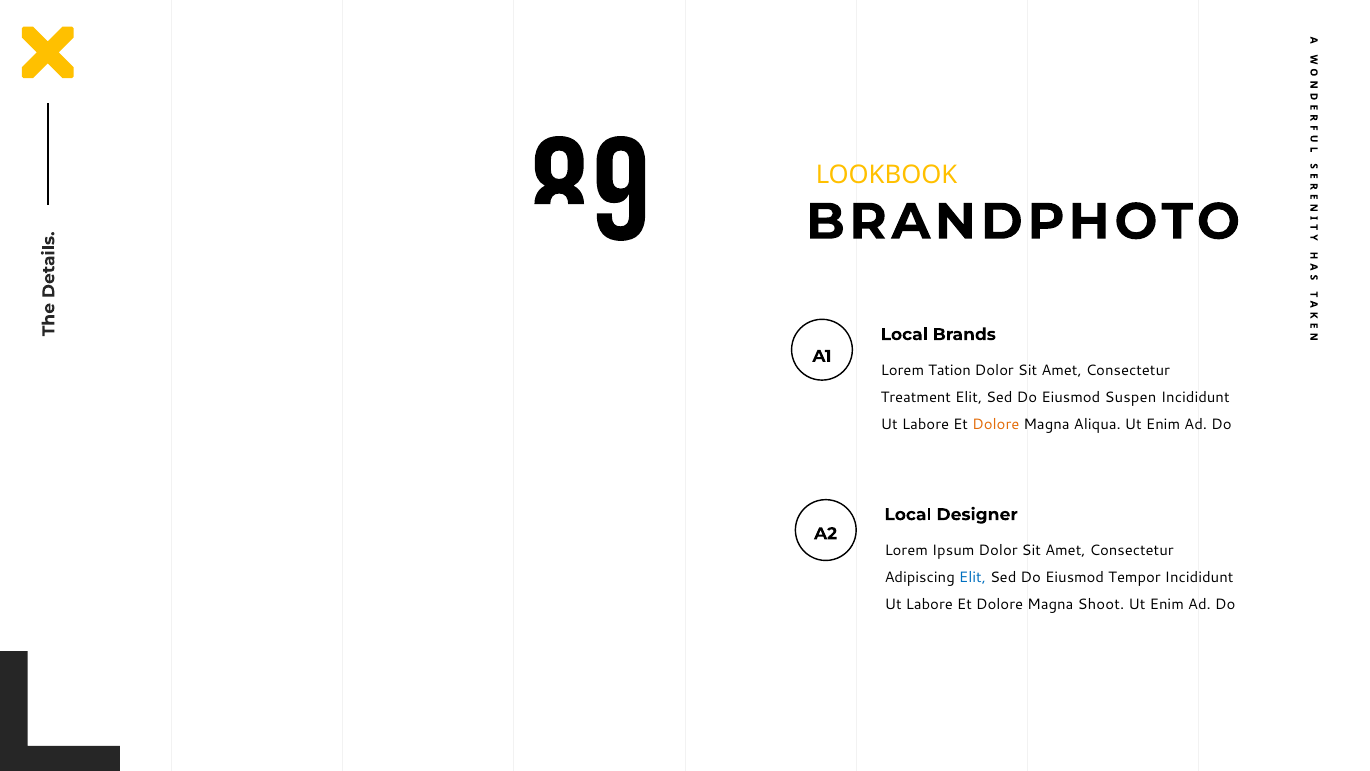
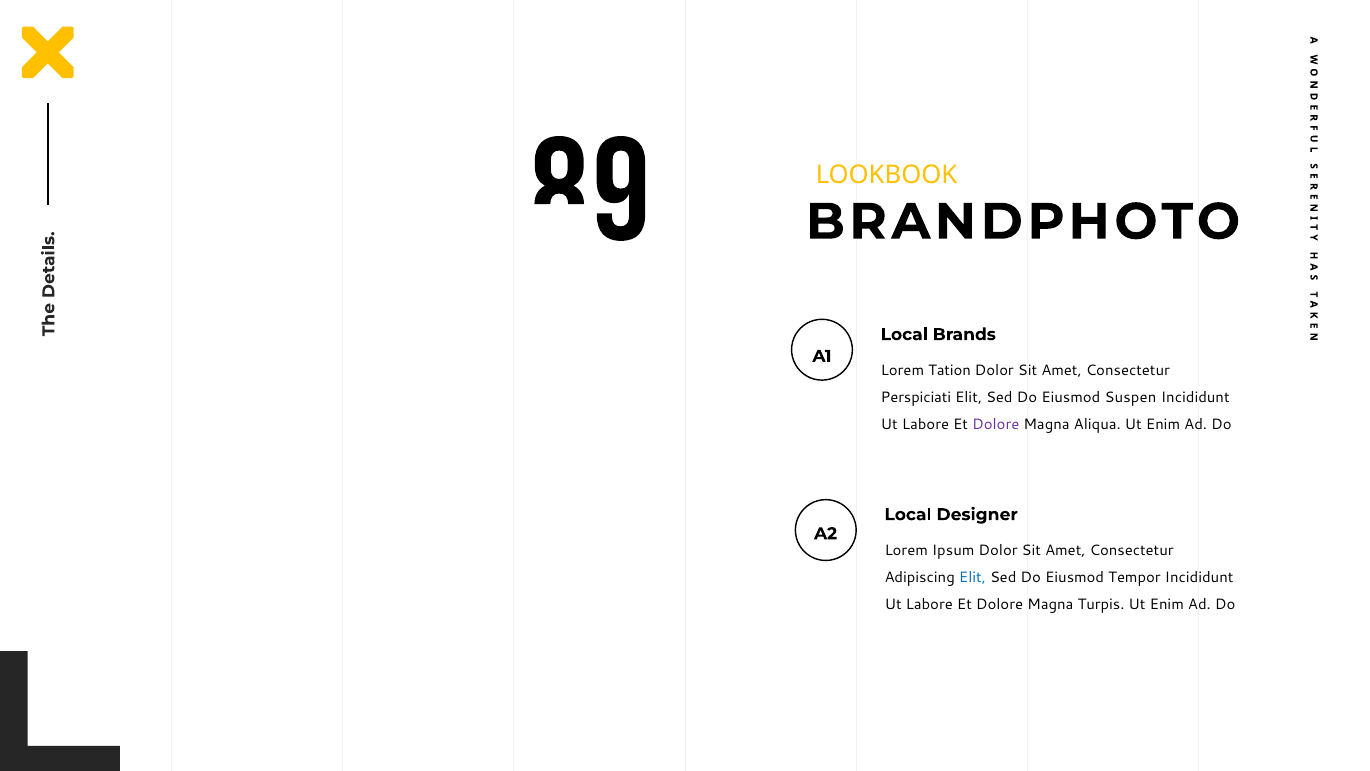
Treatment: Treatment -> Perspiciati
Dolore at (996, 424) colour: orange -> purple
Shoot: Shoot -> Turpis
